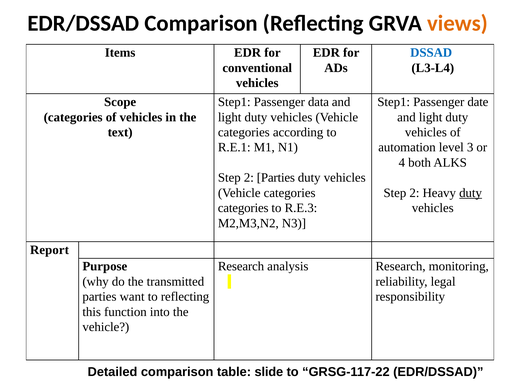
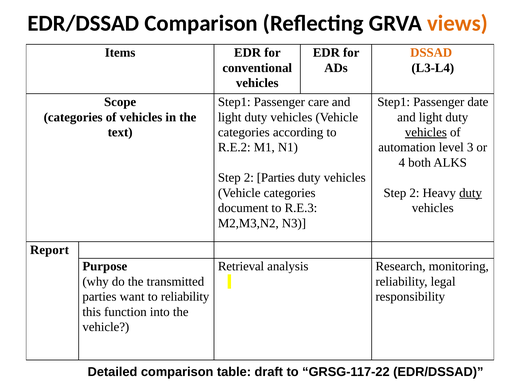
DSSAD colour: blue -> orange
data: data -> care
vehicles at (426, 132) underline: none -> present
R.E.1: R.E.1 -> R.E.2
categories at (243, 208): categories -> document
Research at (241, 266): Research -> Retrieval
to reflecting: reflecting -> reliability
slide: slide -> draft
